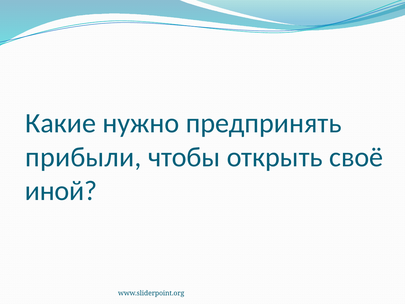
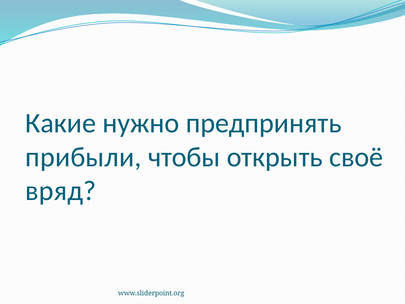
иной: иной -> вряд
